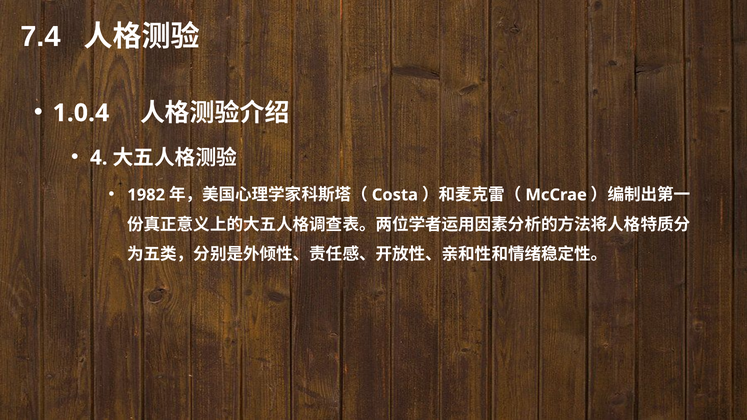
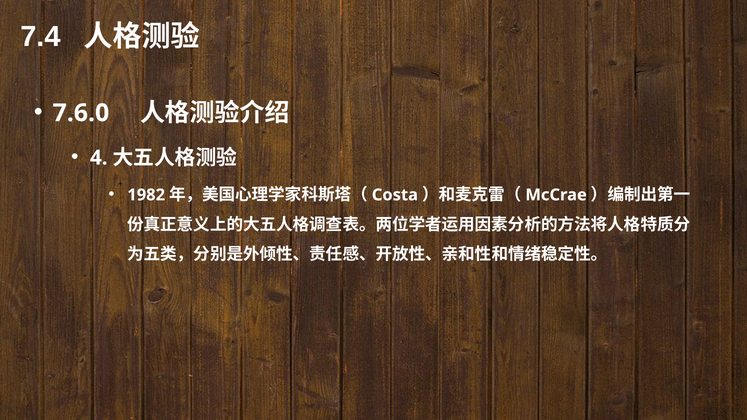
1.0.4: 1.0.4 -> 7.6.0
